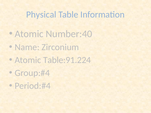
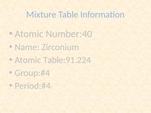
Physical: Physical -> Mixture
